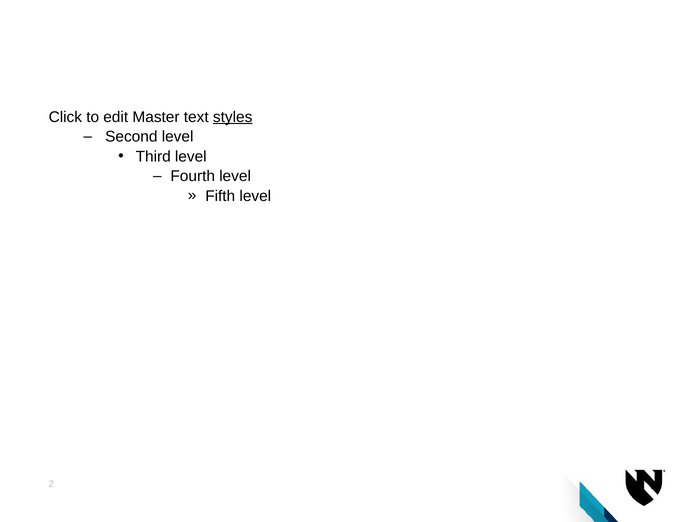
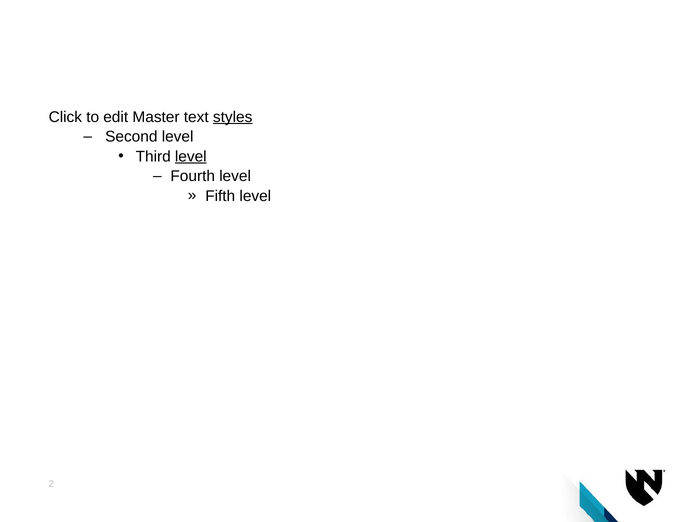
level at (191, 156) underline: none -> present
